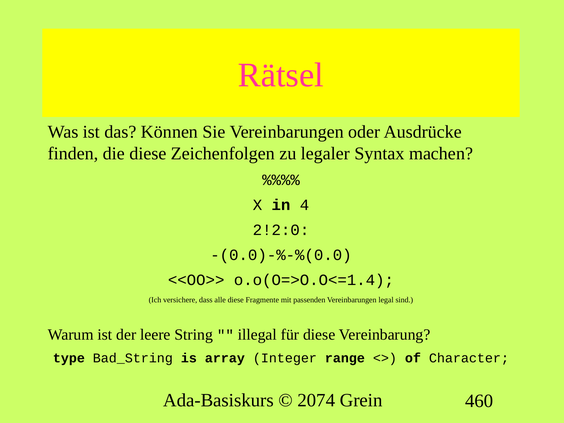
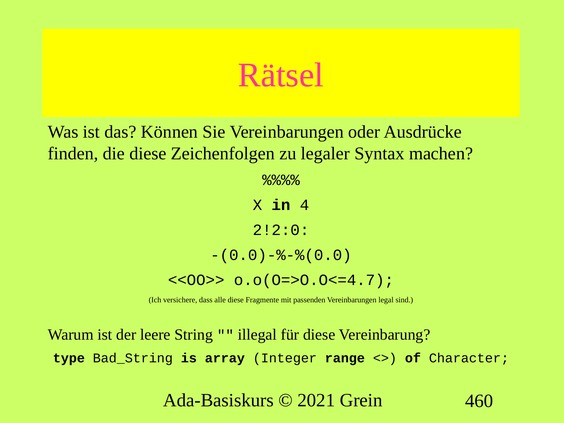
o.o(O=>O.O<=1.4: o.o(O=>O.O<=1.4 -> o.o(O=>O.O<=4.7
2074: 2074 -> 2021
